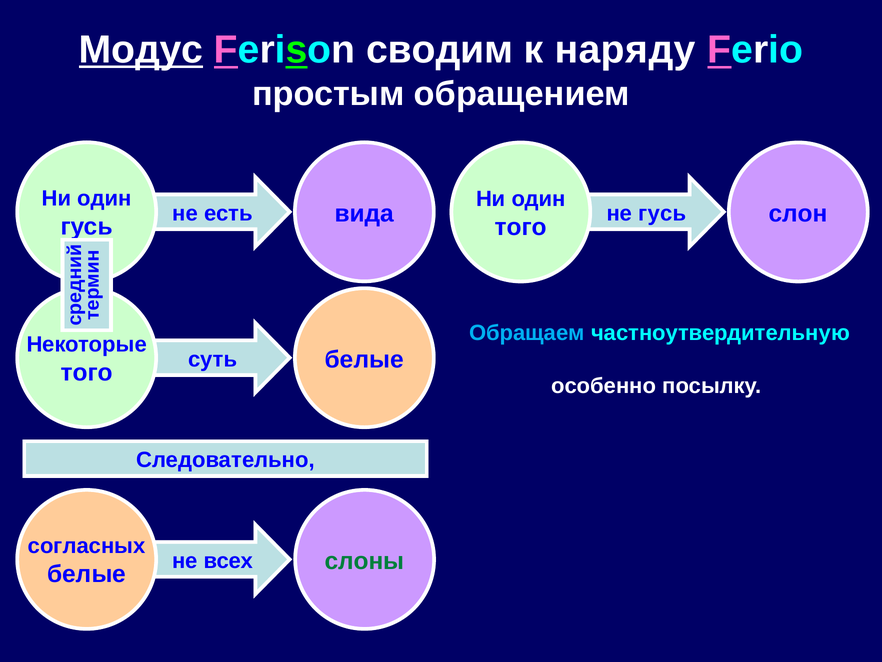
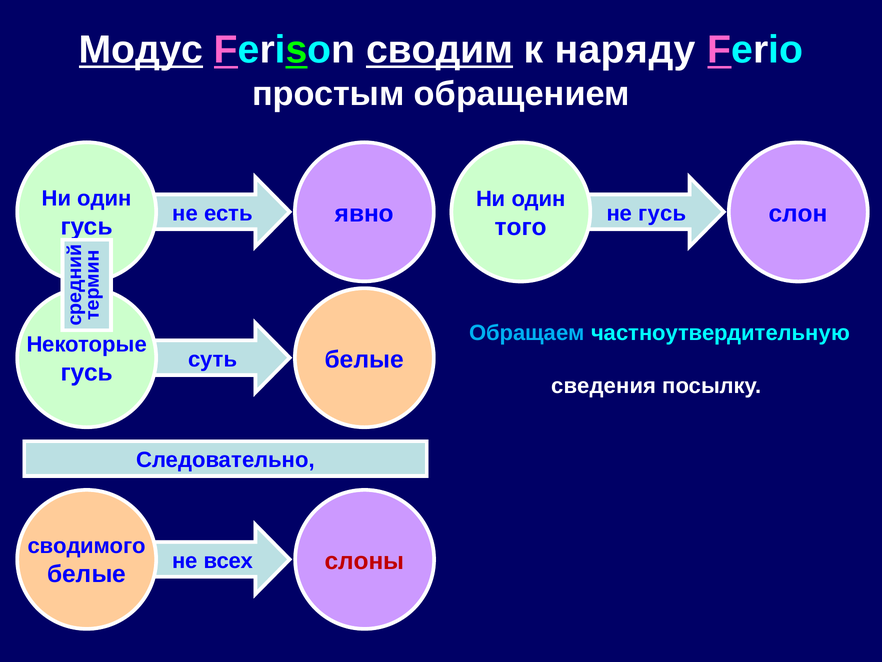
сводим underline: none -> present
вида: вида -> явно
того at (87, 372): того -> гусь
особенно: особенно -> сведения
согласных: согласных -> сводимого
слоны colour: green -> red
